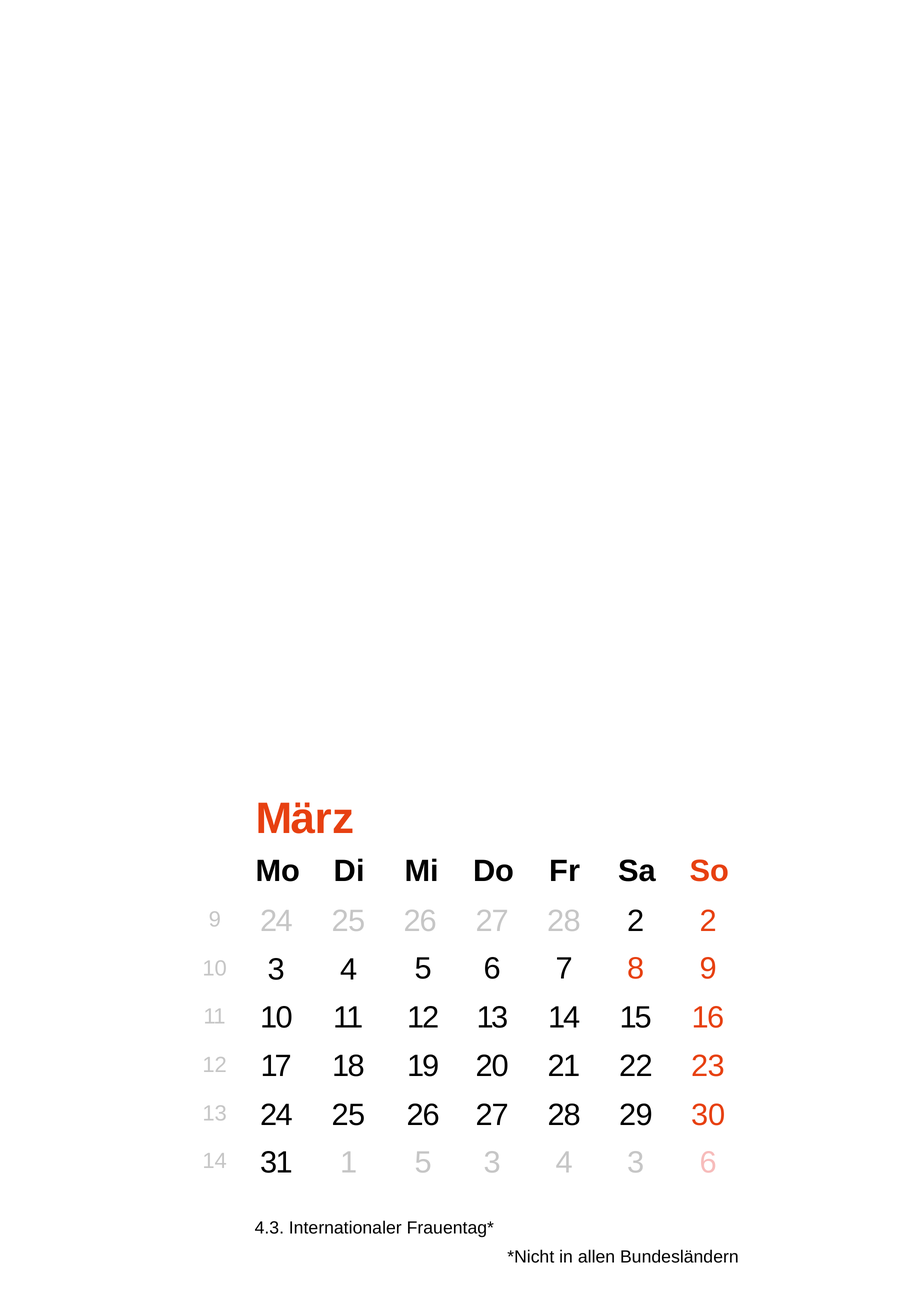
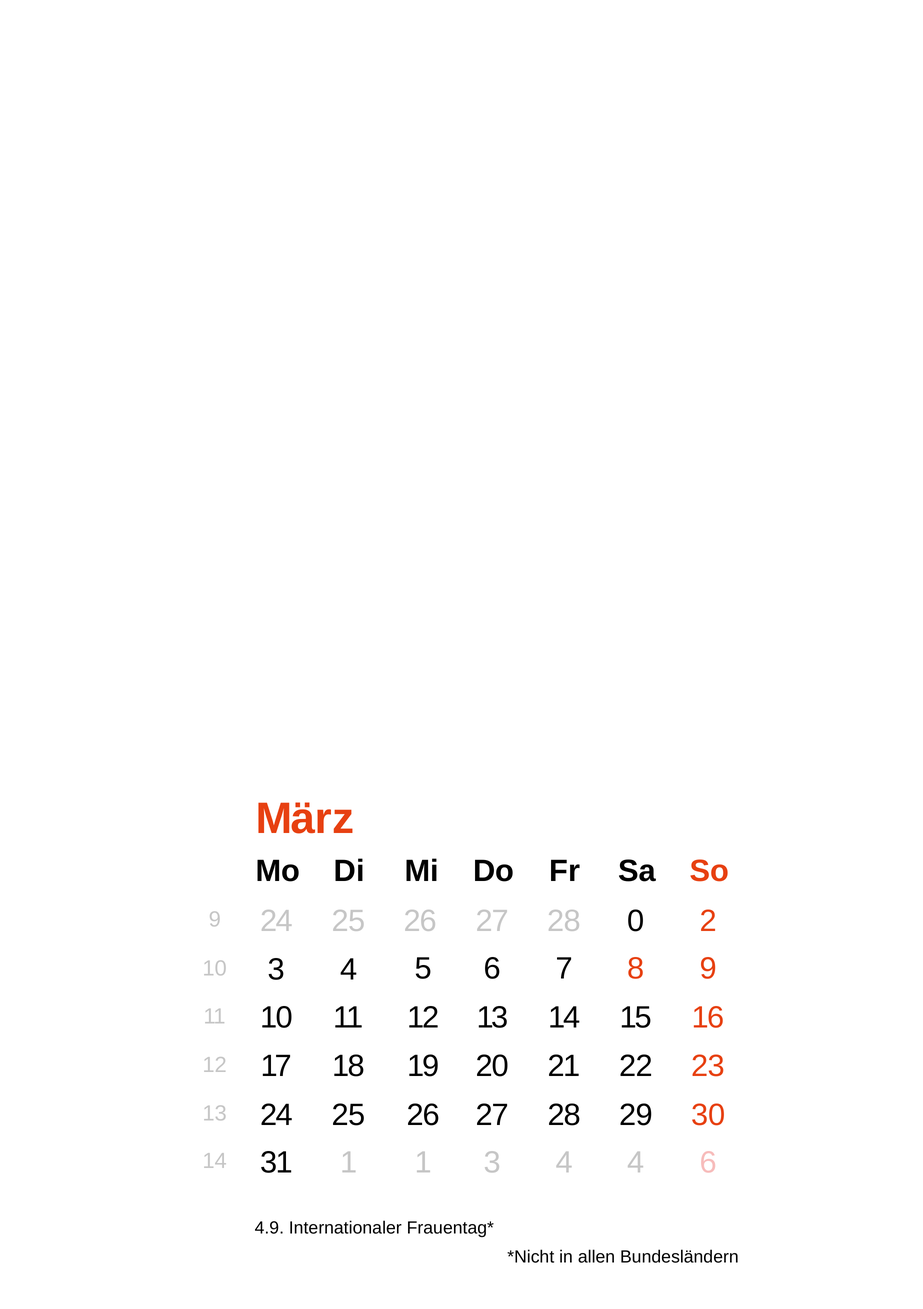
2 at (636, 921): 2 -> 0
1 5: 5 -> 1
4 3: 3 -> 4
4.3: 4.3 -> 4.9
